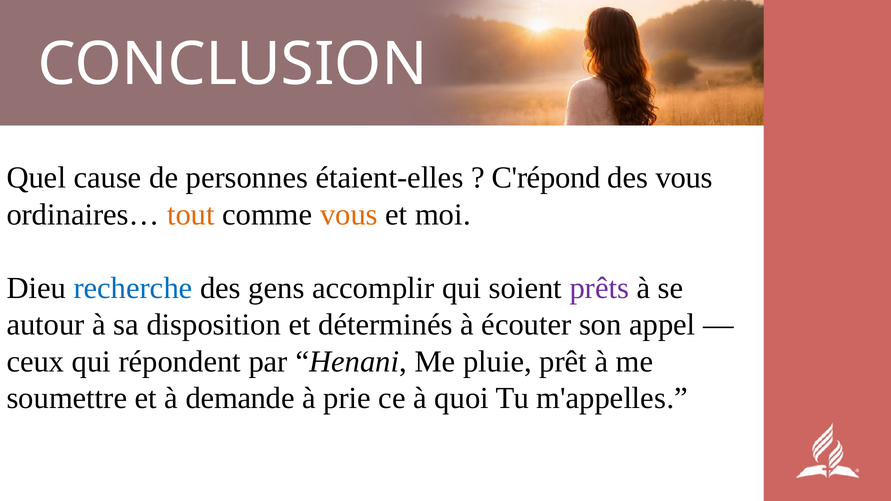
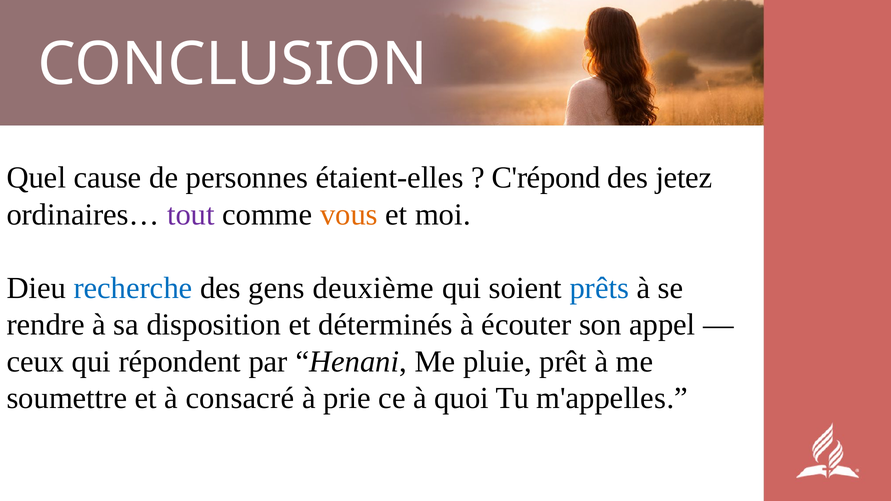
des vous: vous -> jetez
tout colour: orange -> purple
accomplir: accomplir -> deuxième
prêts colour: purple -> blue
autour: autour -> rendre
demande: demande -> consacré
